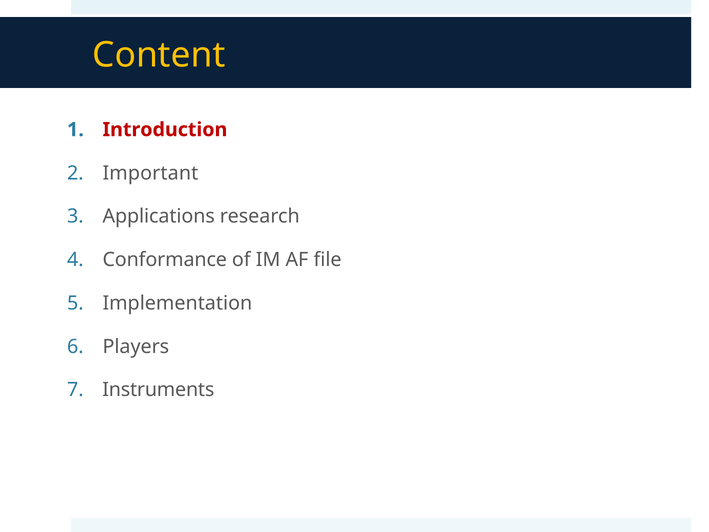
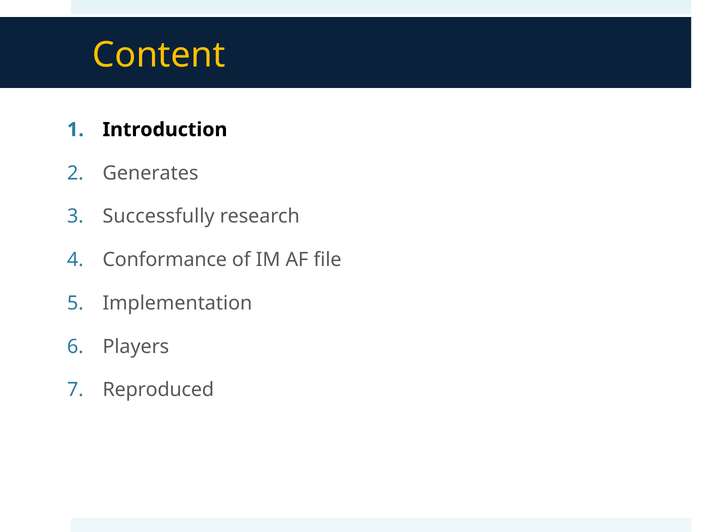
Introduction colour: red -> black
Important: Important -> Generates
Applications: Applications -> Successfully
Instruments: Instruments -> Reproduced
